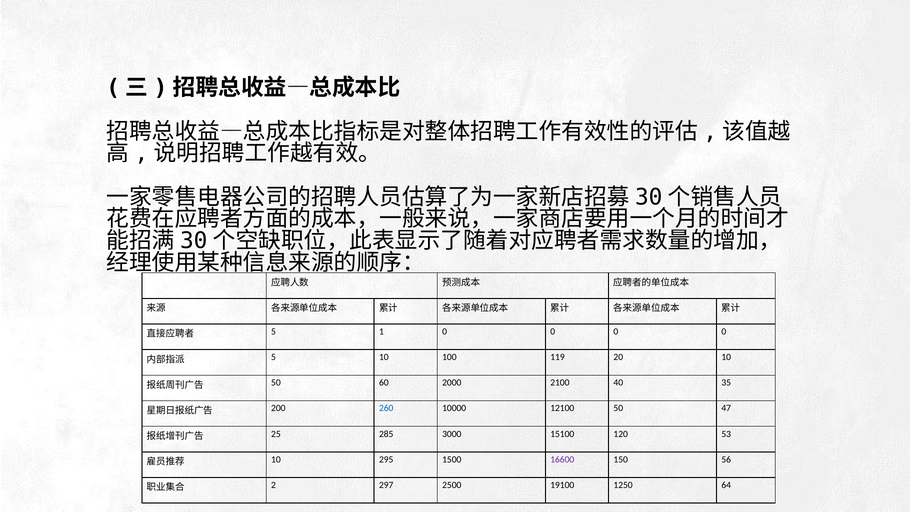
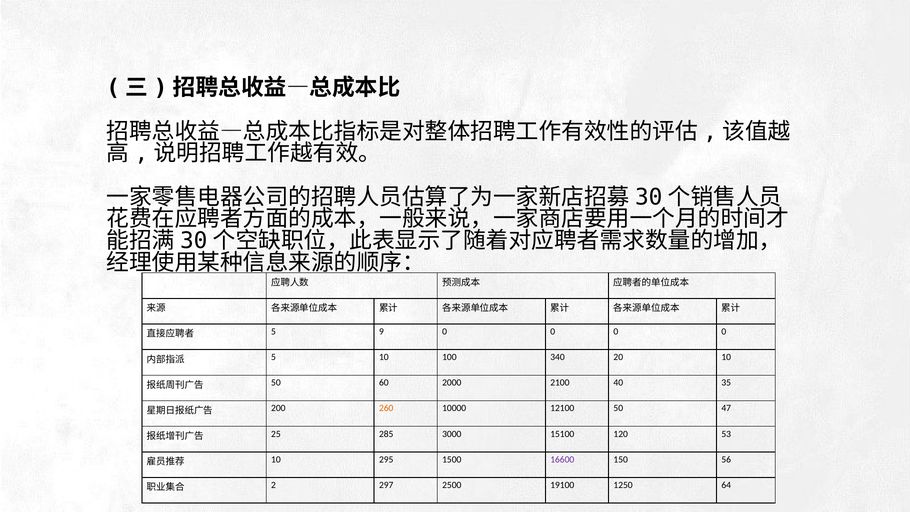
1: 1 -> 9
119: 119 -> 340
260 colour: blue -> orange
